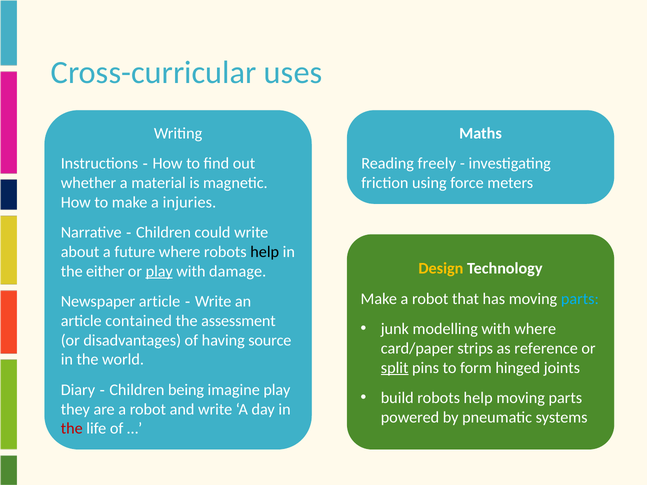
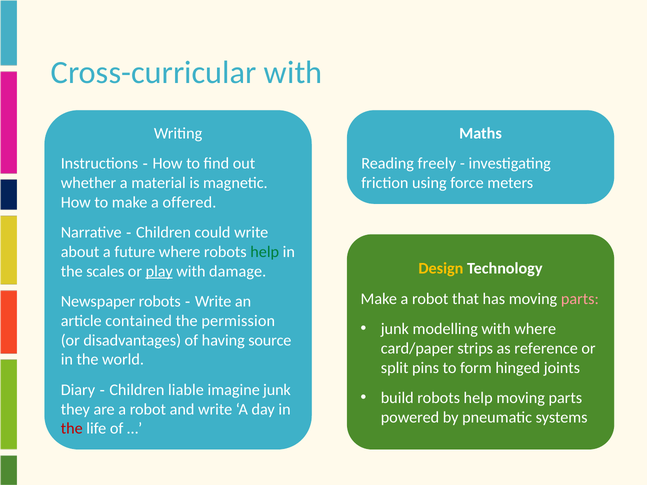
Cross-curricular uses: uses -> with
injuries: injuries -> offered
help at (265, 252) colour: black -> green
either: either -> scales
parts at (580, 299) colour: light blue -> pink
Newspaper article: article -> robots
assessment: assessment -> permission
split underline: present -> none
being: being -> liable
imagine play: play -> junk
